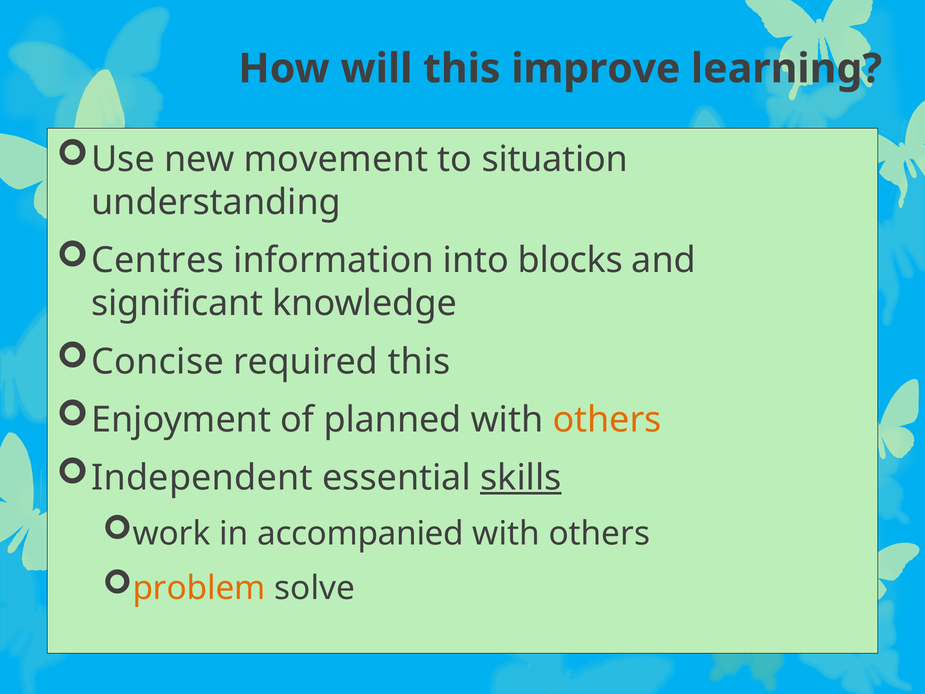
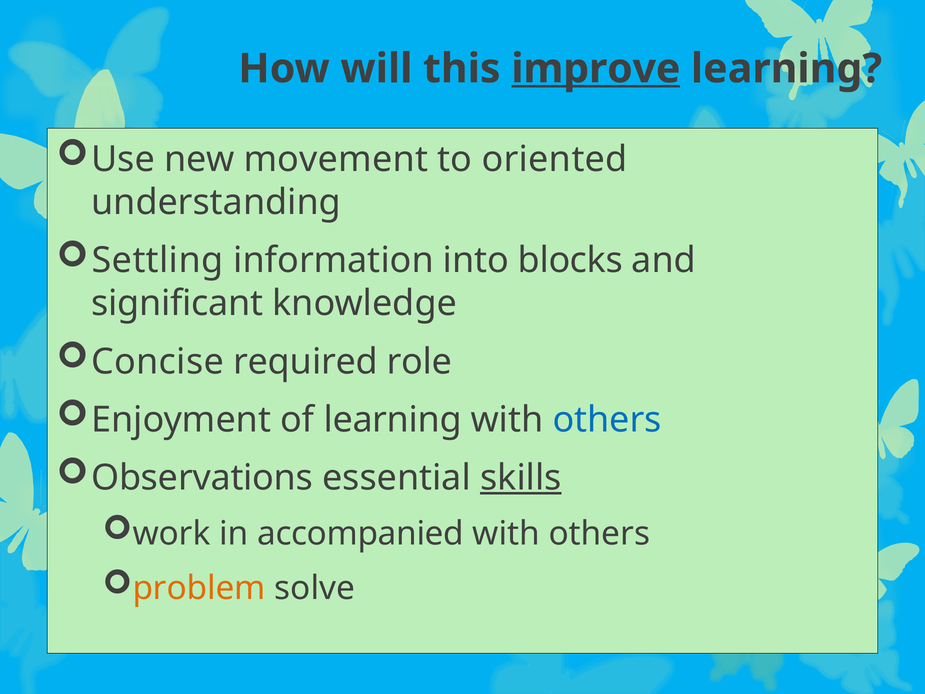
improve underline: none -> present
situation: situation -> oriented
Centres: Centres -> Settling
required this: this -> role
of planned: planned -> learning
others at (607, 420) colour: orange -> blue
Independent: Independent -> Observations
